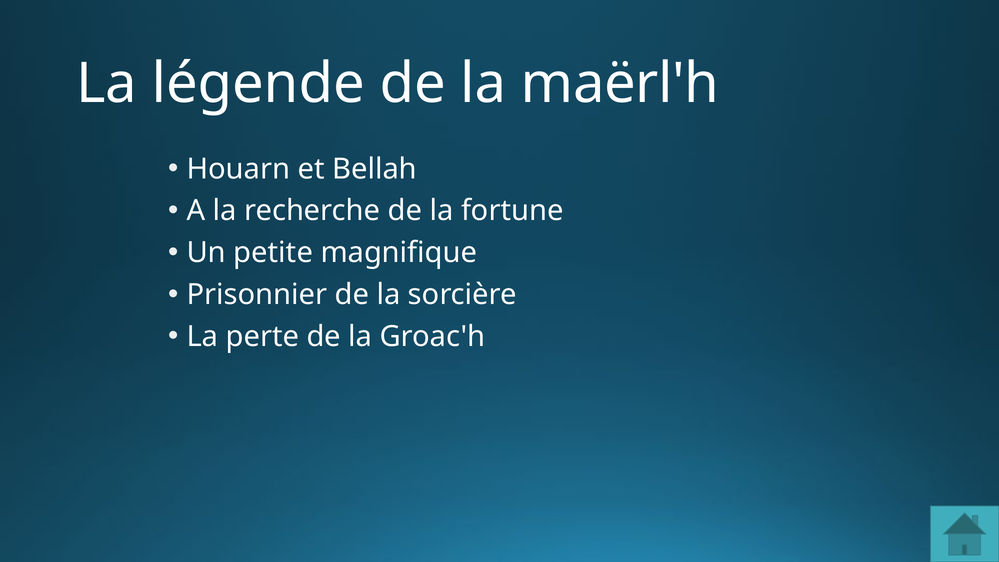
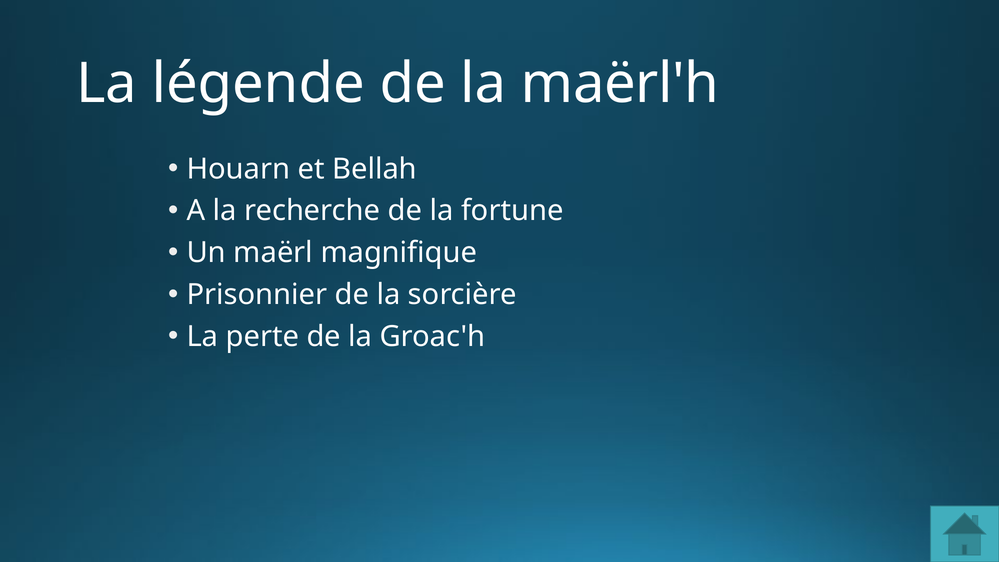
petite: petite -> maërl
